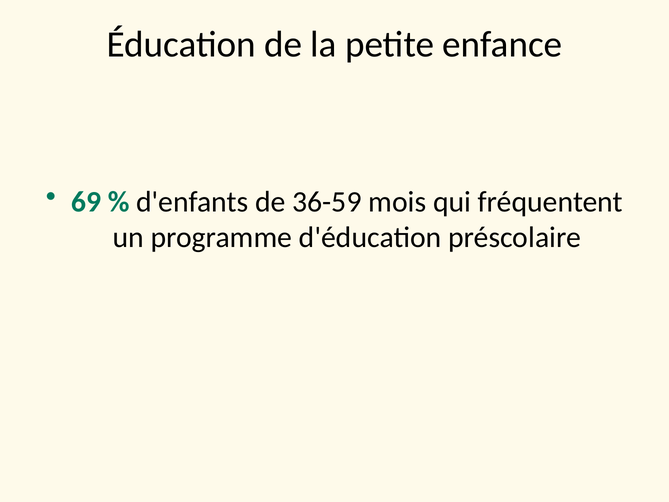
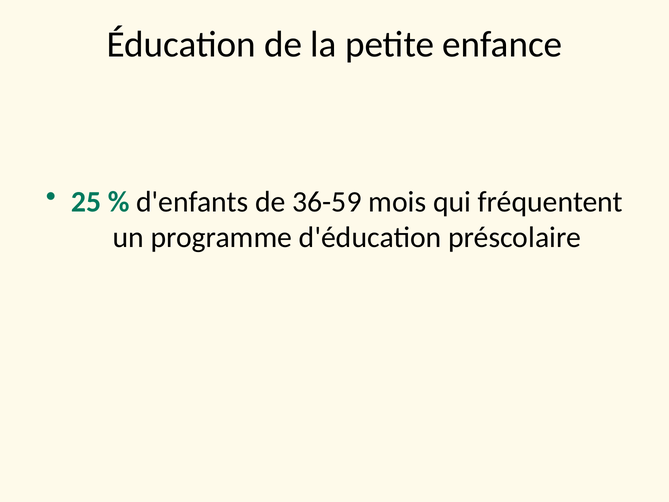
69: 69 -> 25
